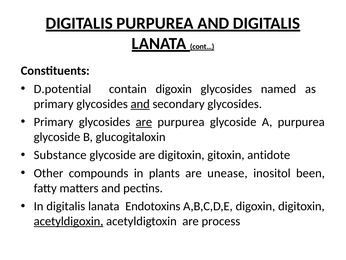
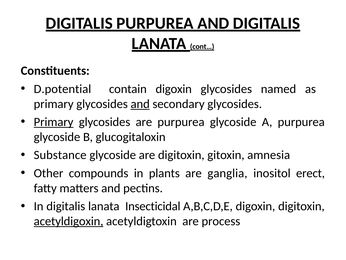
Primary at (54, 122) underline: none -> present
are at (144, 122) underline: present -> none
antidote: antidote -> amnesia
unease: unease -> ganglia
been: been -> erect
Endotoxins: Endotoxins -> Insecticidal
